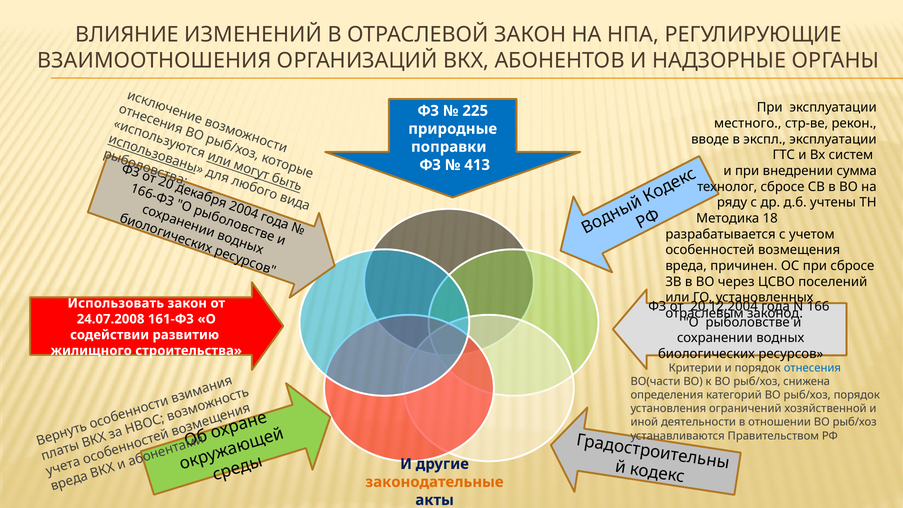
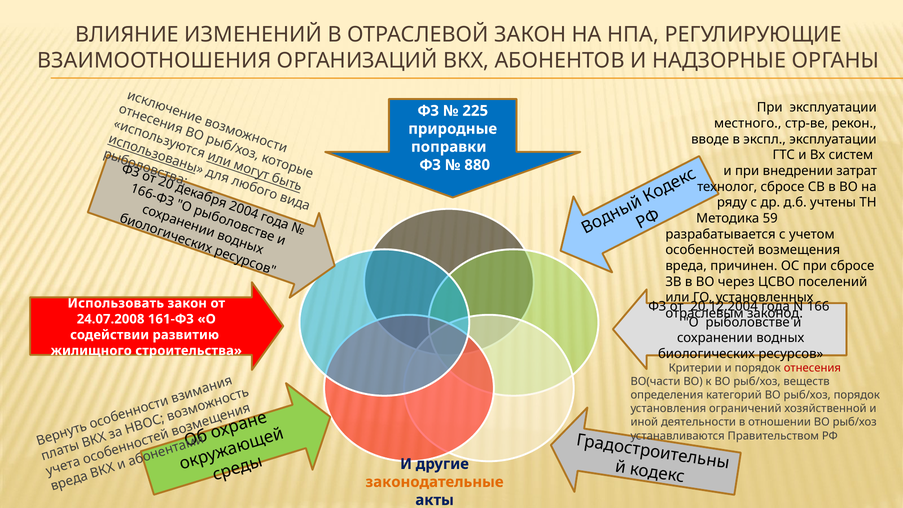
413: 413 -> 880
сумма: сумма -> затрат
18: 18 -> 59
отнесения colour: blue -> red
снижена: снижена -> веществ
